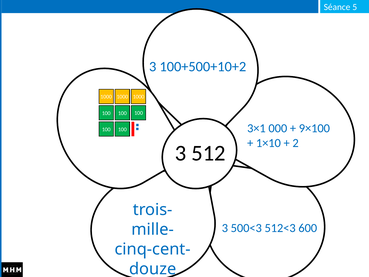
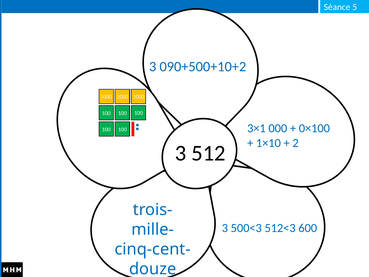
100+500+10+2: 100+500+10+2 -> 090+500+10+2
9×100: 9×100 -> 0×100
